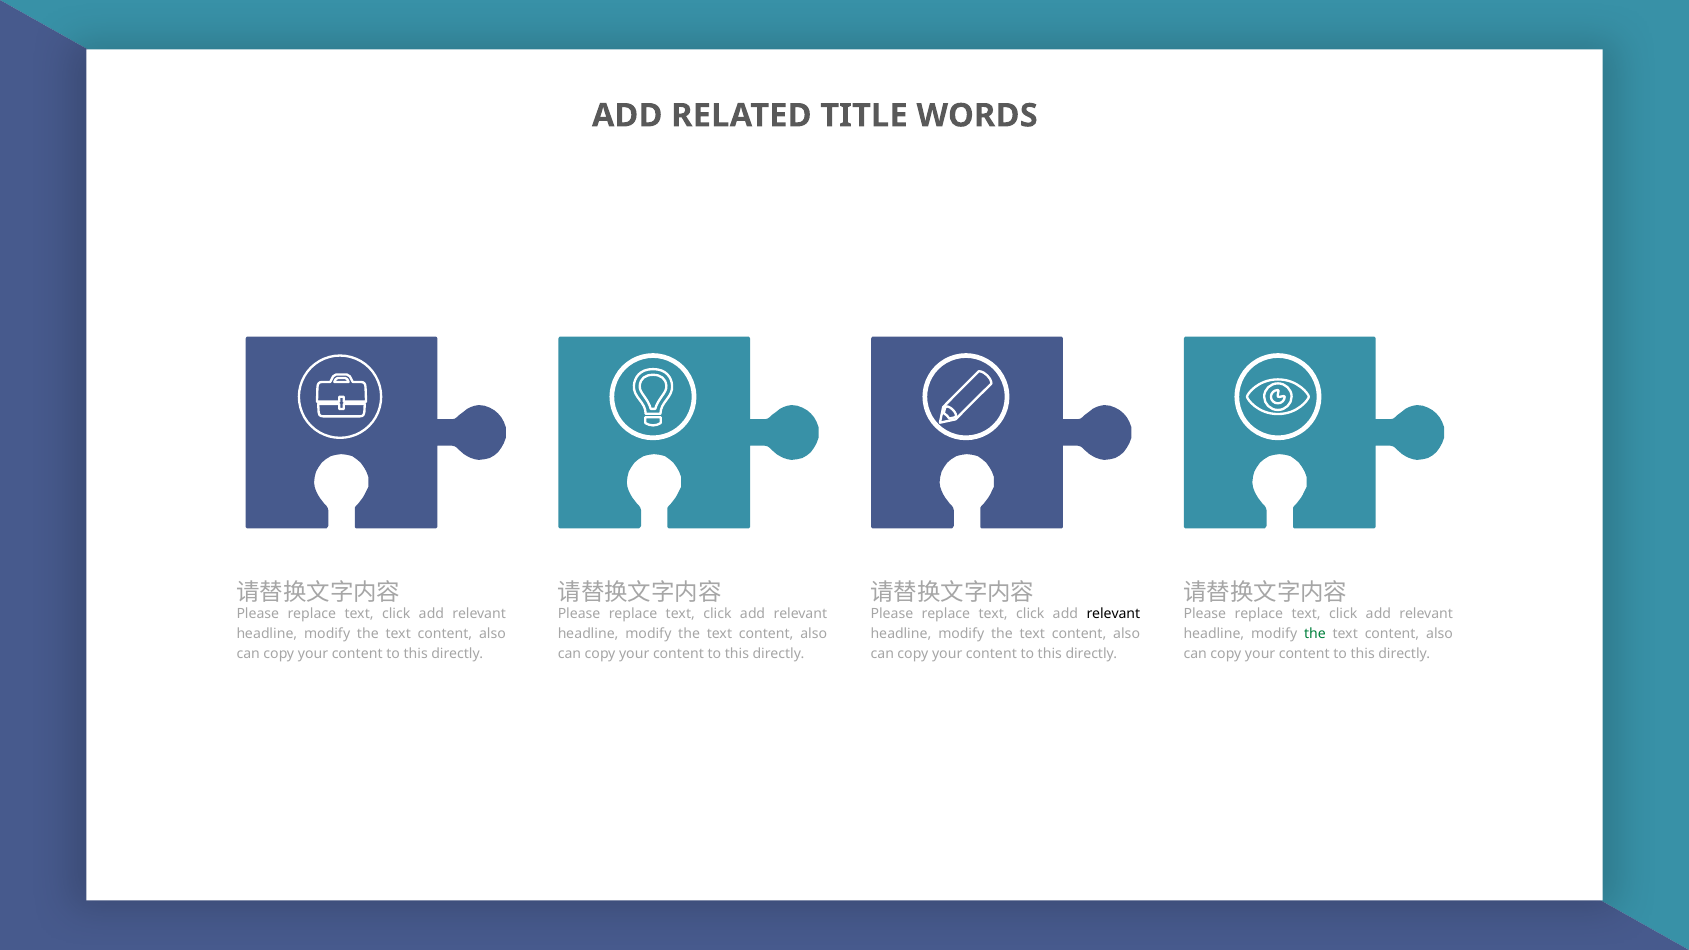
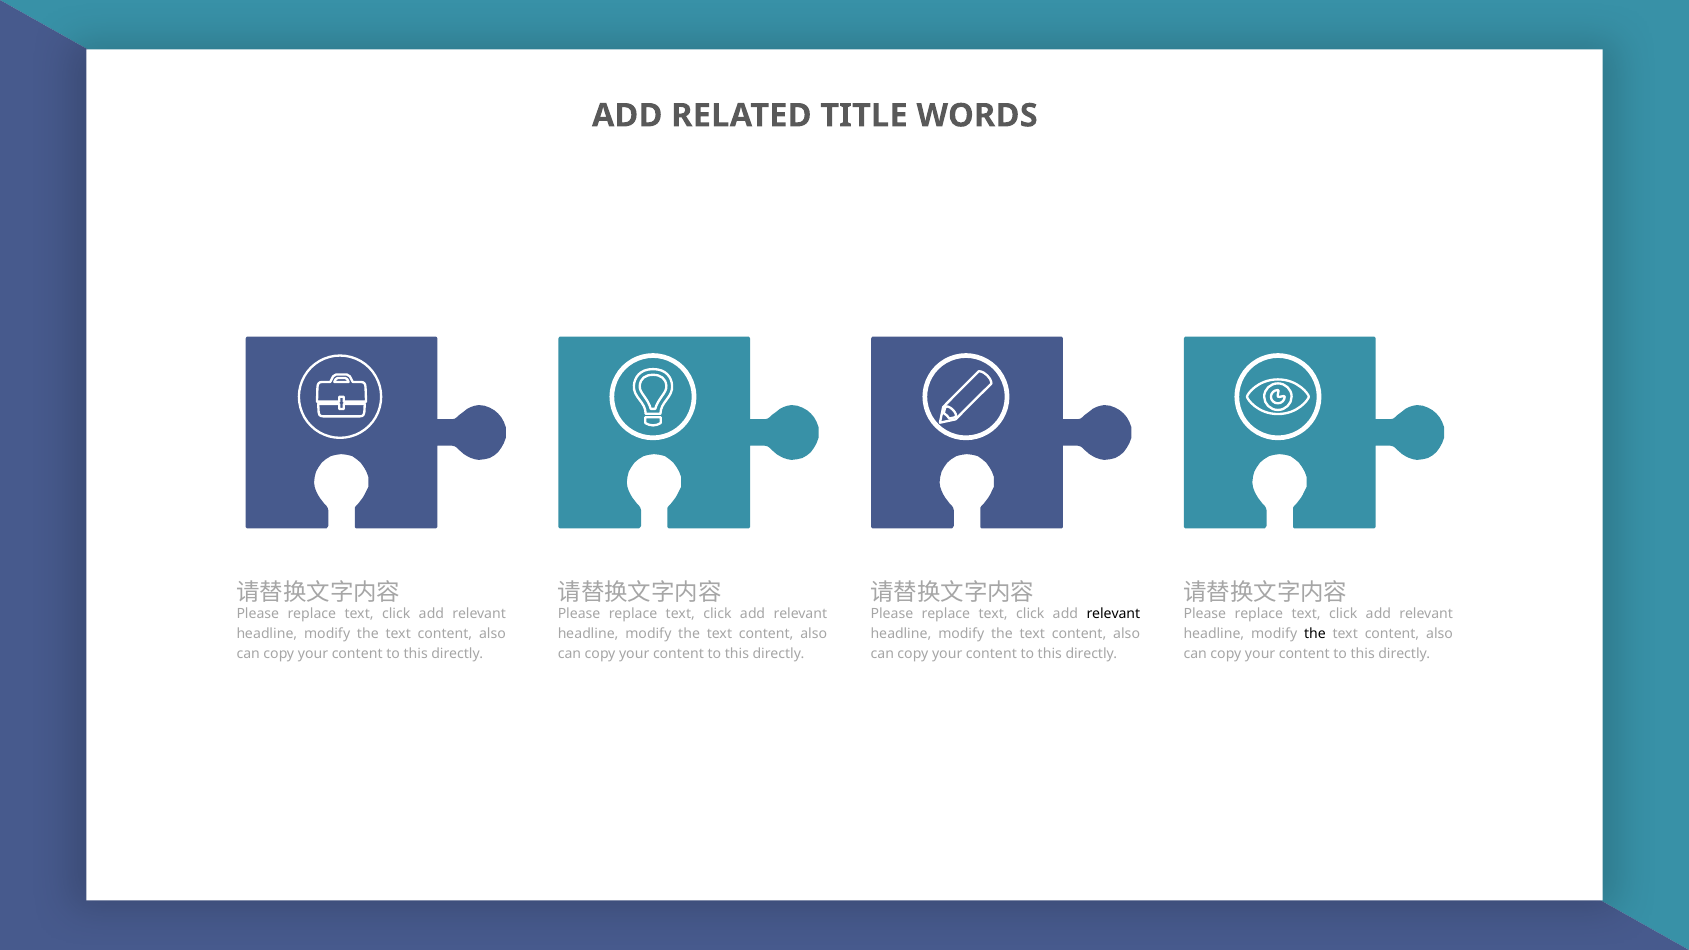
the at (1315, 634) colour: green -> black
